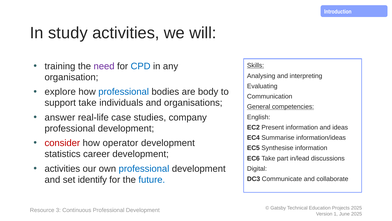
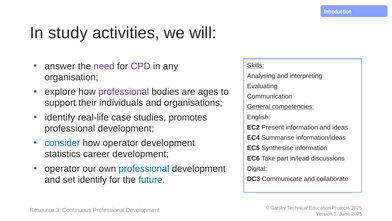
training: training -> answer
CPD colour: blue -> purple
professional at (124, 92) colour: blue -> purple
body: body -> ages
support take: take -> their
answer at (60, 117): answer -> identify
company: company -> promotes
consider colour: red -> blue
activities at (62, 168): activities -> operator
